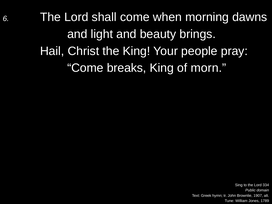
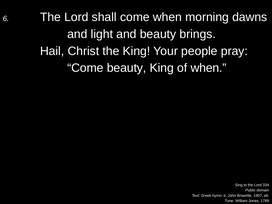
Come breaks: breaks -> beauty
of morn: morn -> when
